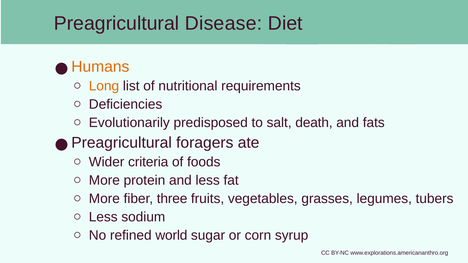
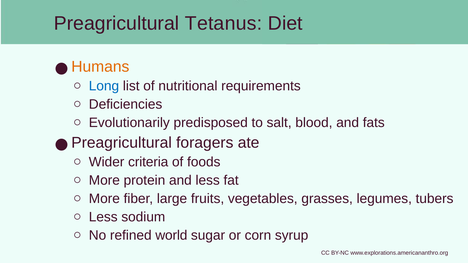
Disease: Disease -> Tetanus
Long colour: orange -> blue
death: death -> blood
three: three -> large
